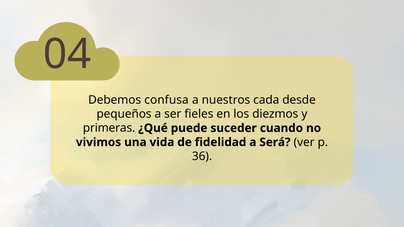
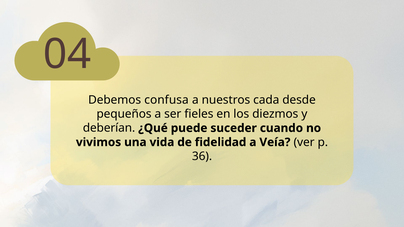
primeras: primeras -> deberían
Será: Será -> Veía
